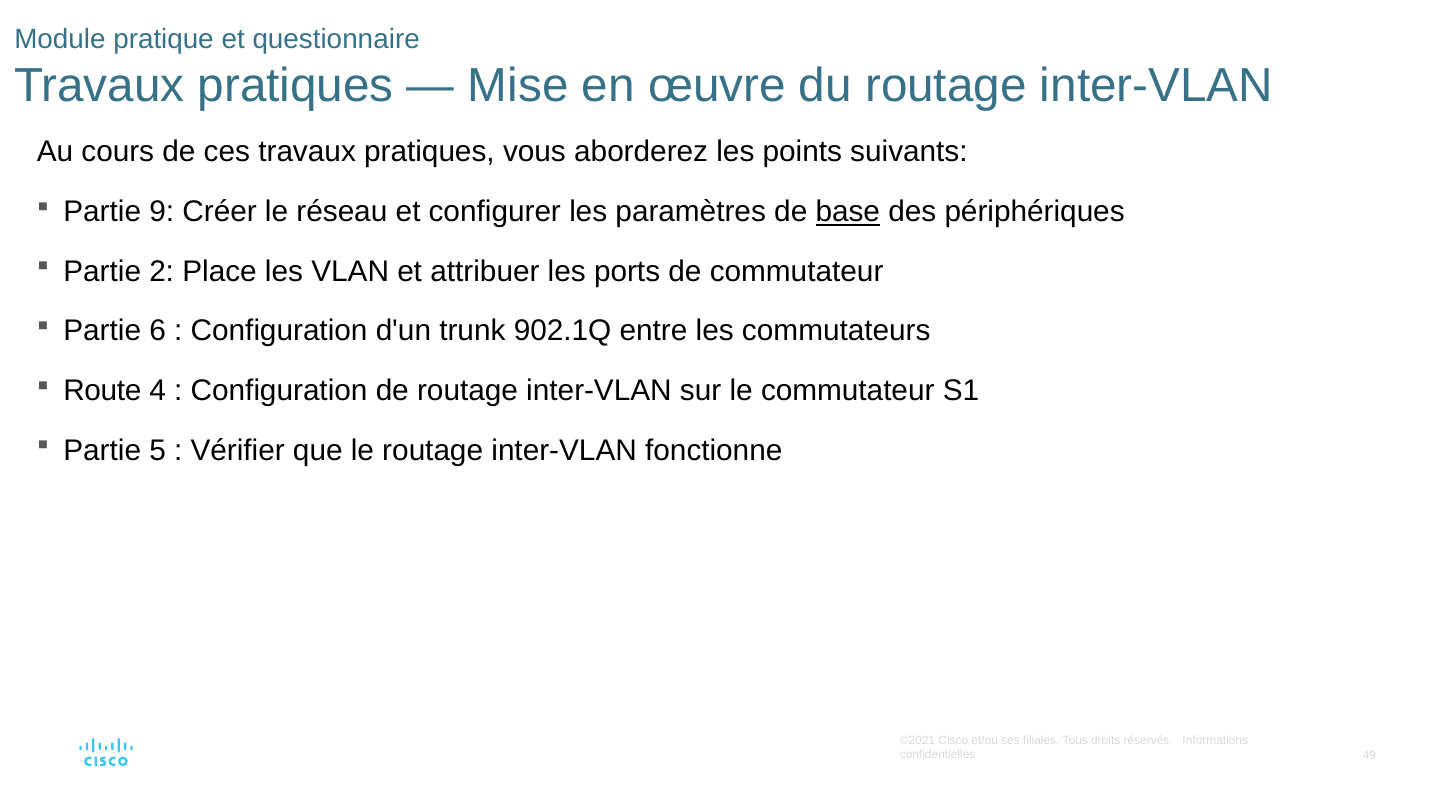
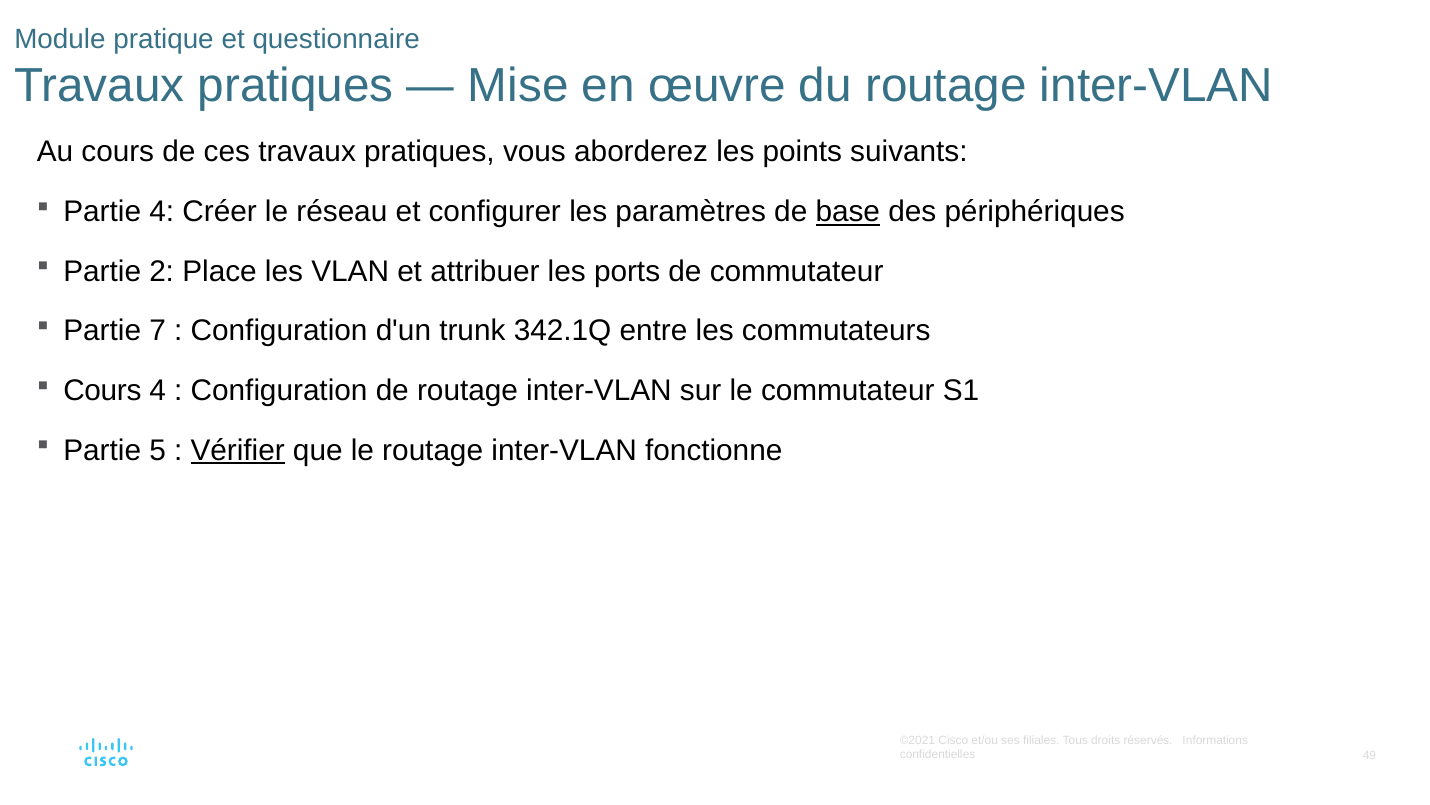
Partie 9: 9 -> 4
6: 6 -> 7
902.1Q: 902.1Q -> 342.1Q
Route at (102, 391): Route -> Cours
Vérifier underline: none -> present
